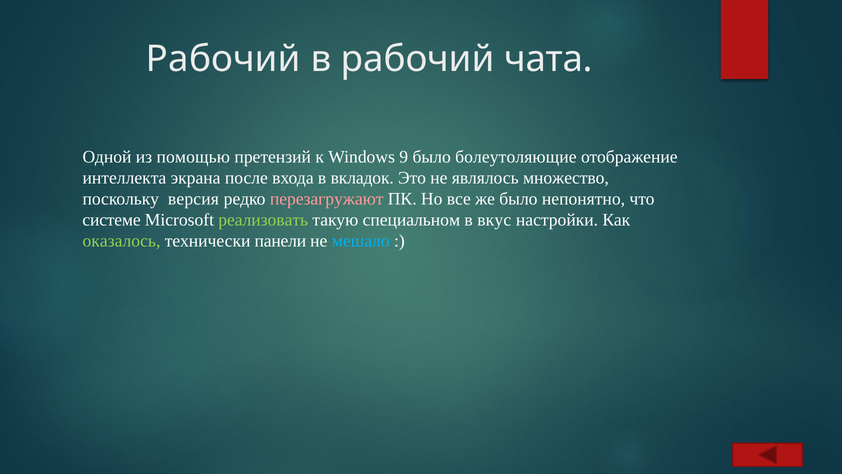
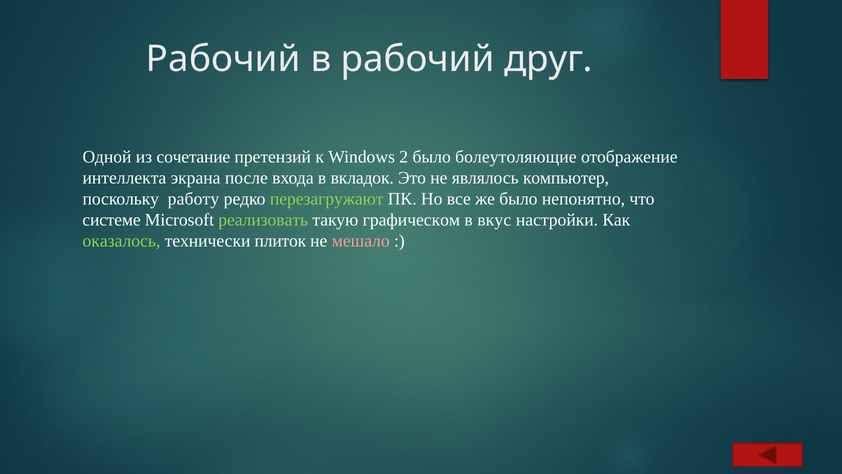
чата: чата -> друг
помощью: помощью -> сочетание
9: 9 -> 2
множество: множество -> компьютер
версия: версия -> работу
перезагружают colour: pink -> light green
специальном: специальном -> графическом
панели: панели -> плиток
мешало colour: light blue -> pink
